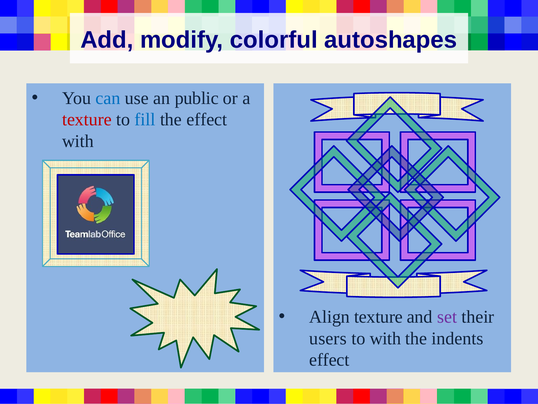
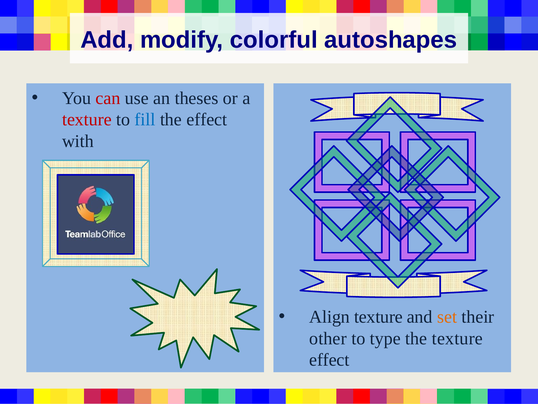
can colour: blue -> red
public: public -> theses
set colour: purple -> orange
users: users -> other
to with: with -> type
the indents: indents -> texture
